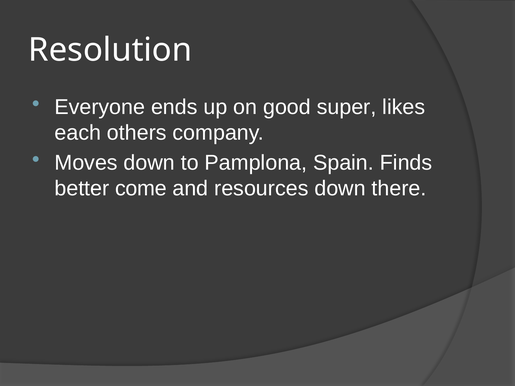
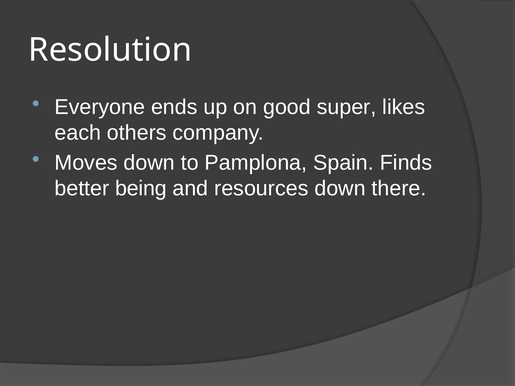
come: come -> being
